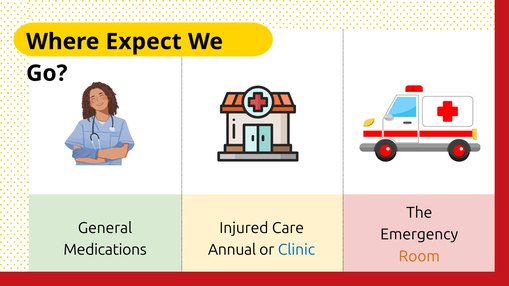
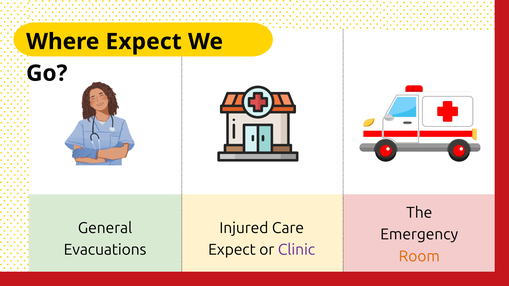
Medications: Medications -> Evacuations
Annual at (232, 250): Annual -> Expect
Clinic colour: blue -> purple
